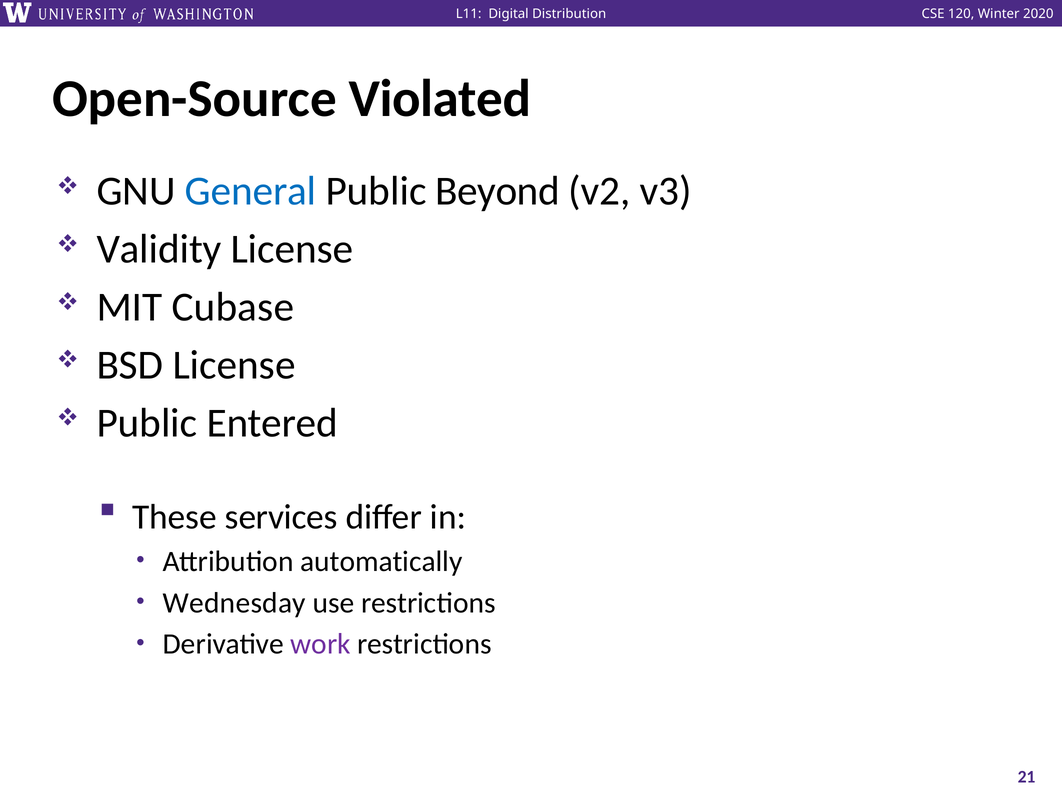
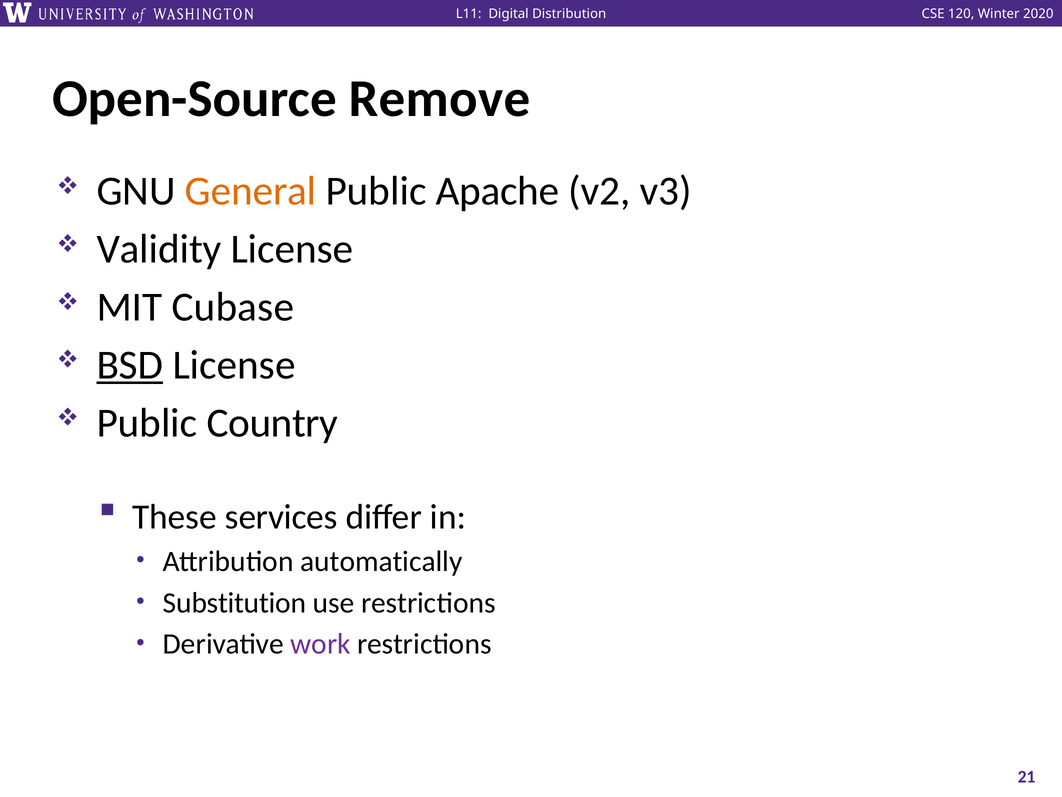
Violated: Violated -> Remove
General colour: blue -> orange
Beyond: Beyond -> Apache
BSD underline: none -> present
Entered: Entered -> Country
Wednesday: Wednesday -> Substitution
